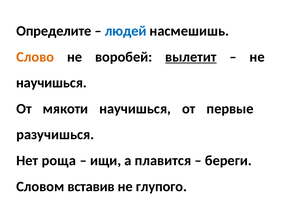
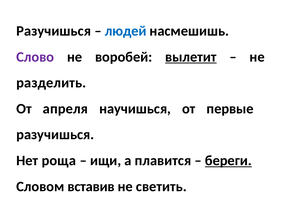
Определите at (54, 31): Определите -> Разучишься
Слово colour: orange -> purple
научишься at (51, 83): научишься -> разделить
мякоти: мякоти -> апреля
береги underline: none -> present
глупого: глупого -> светить
